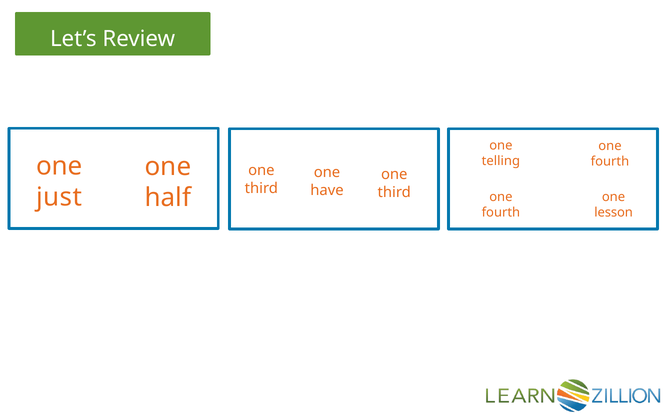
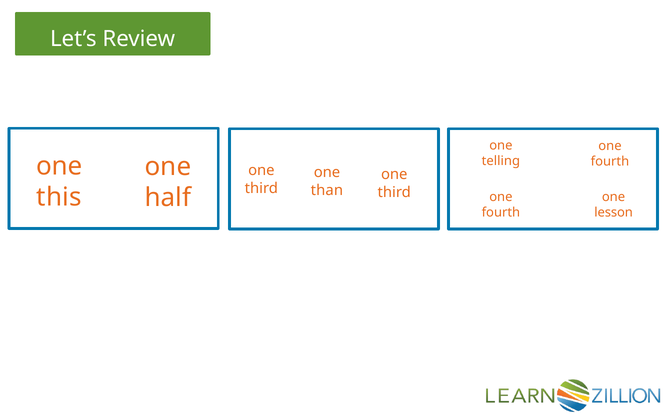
have: have -> than
just: just -> this
